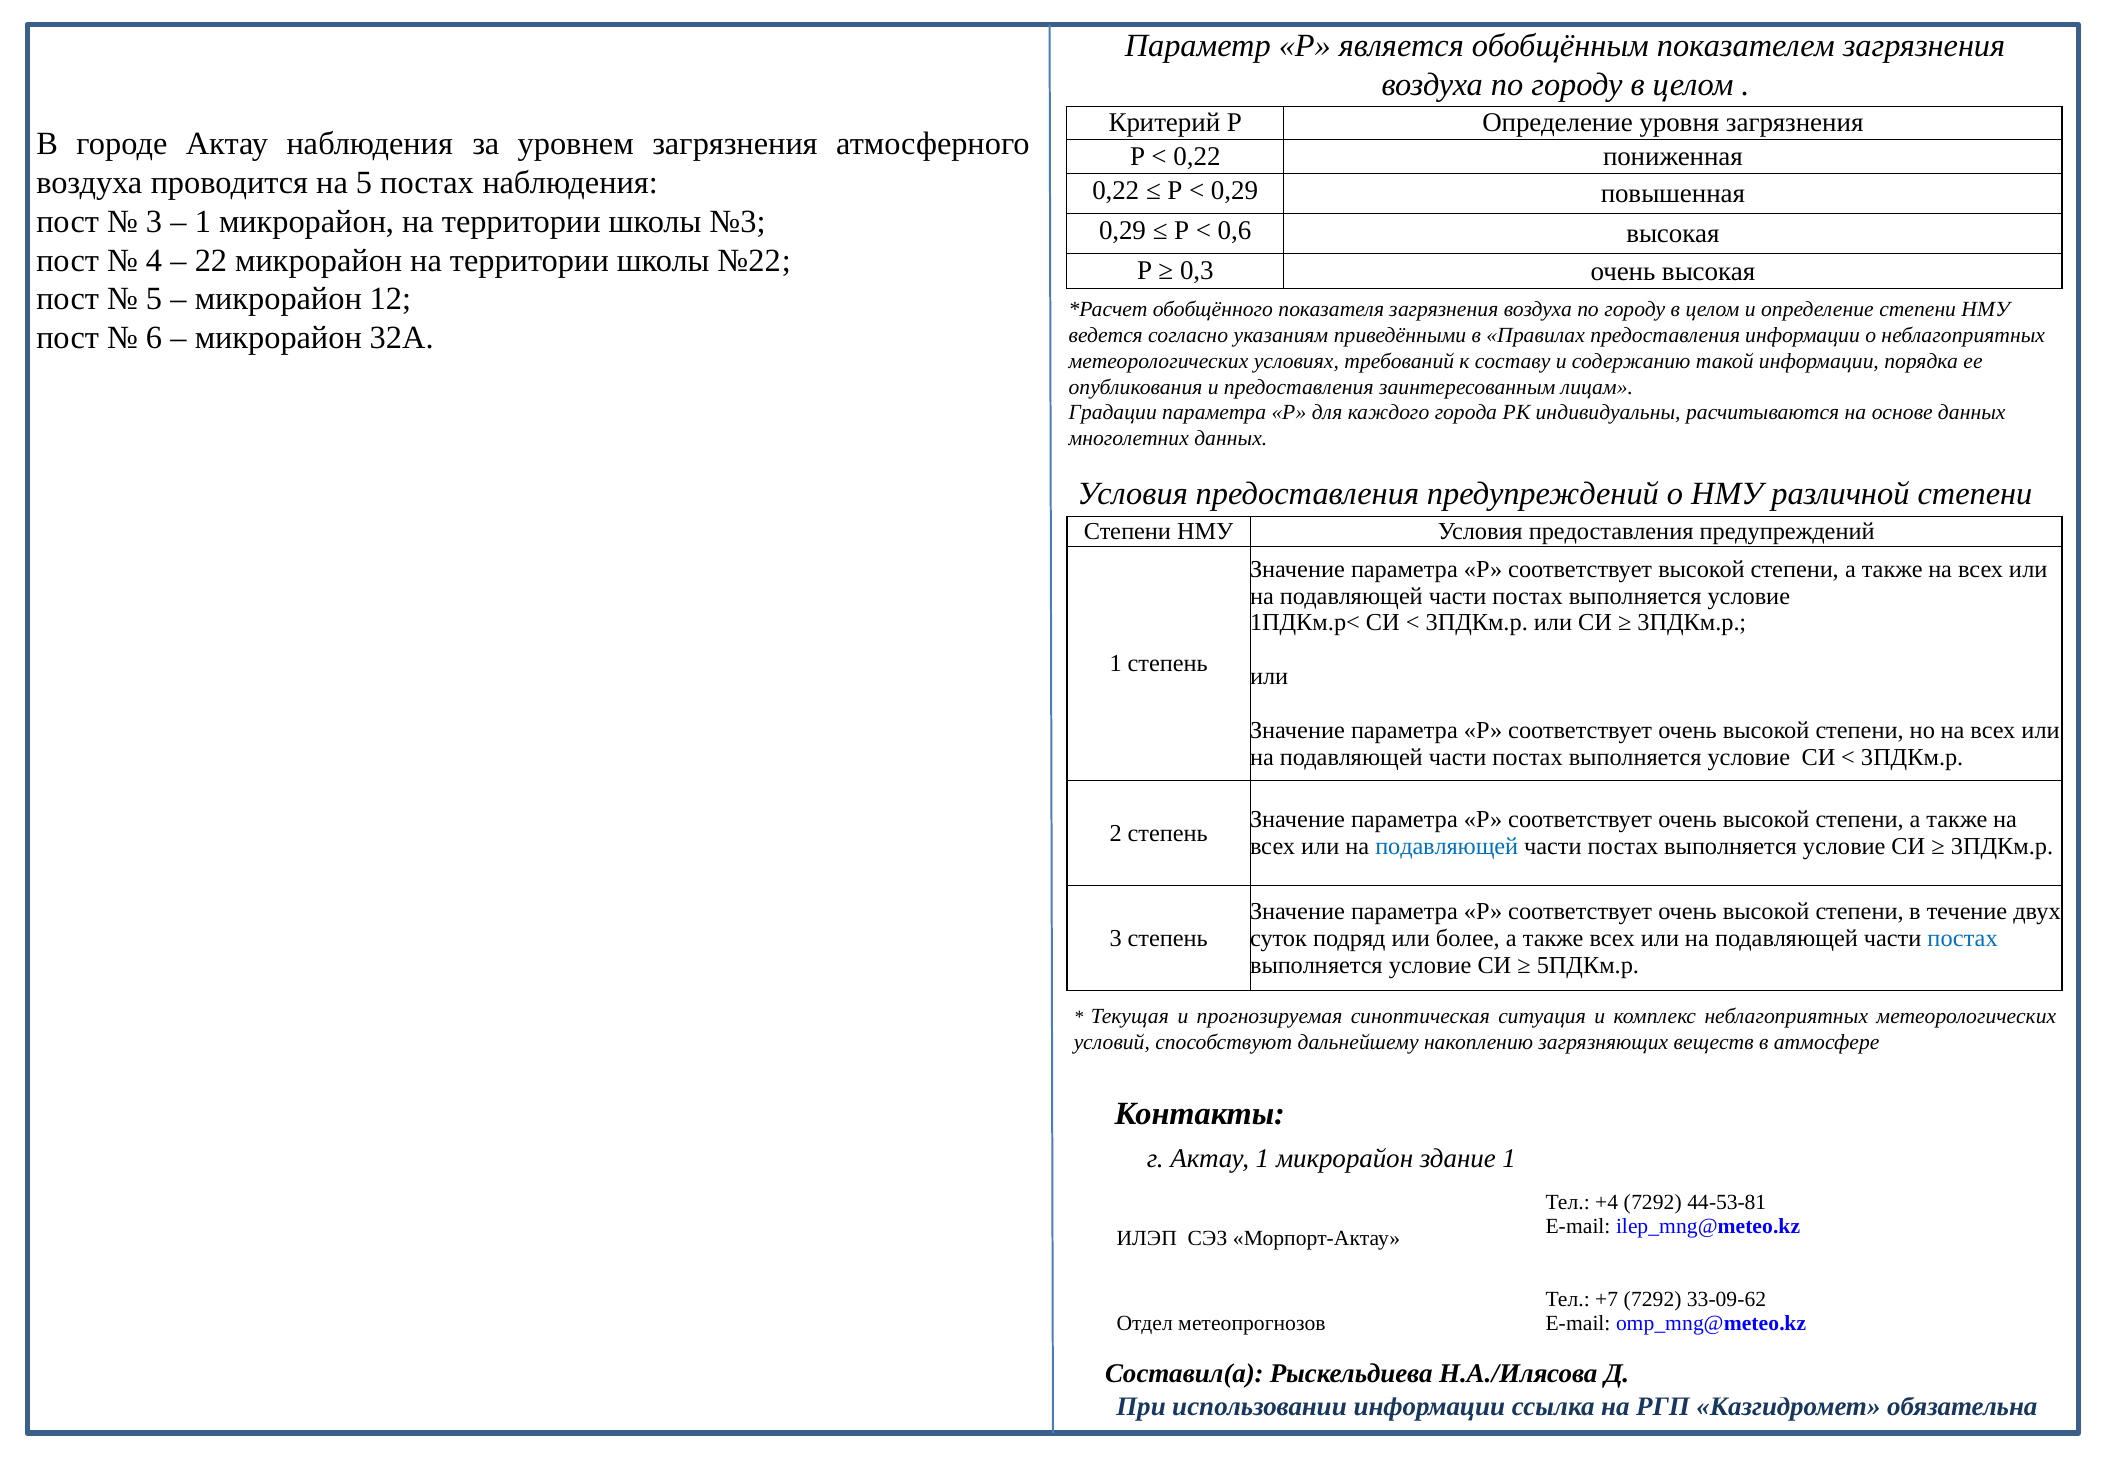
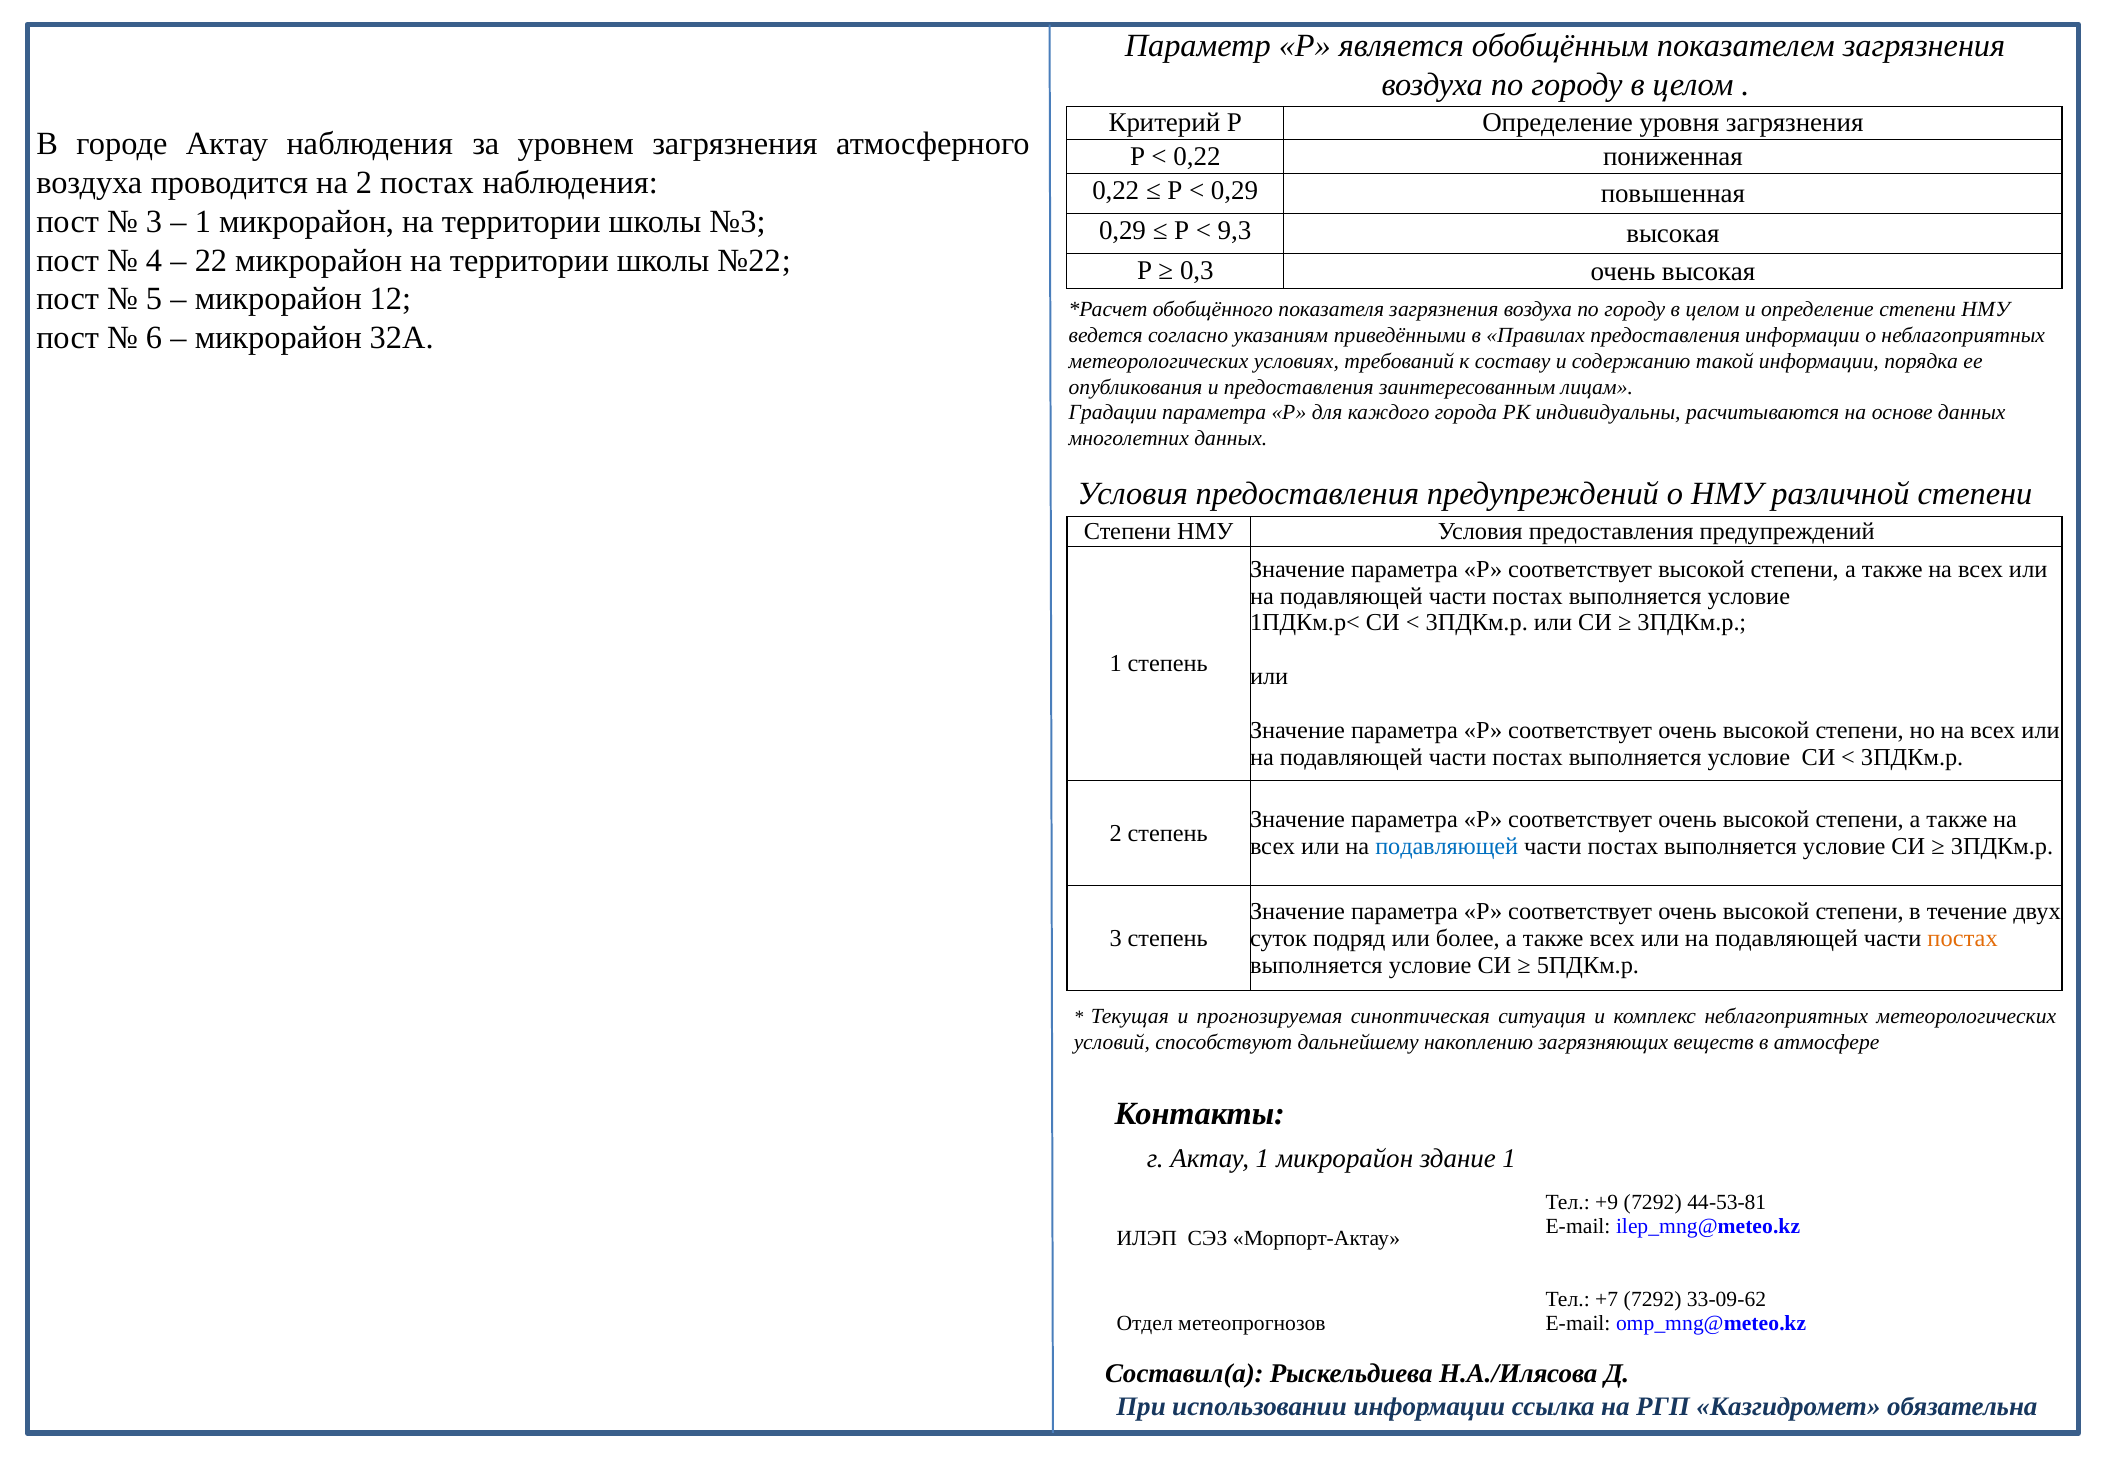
на 5: 5 -> 2
0,6: 0,6 -> 9,3
постах at (1963, 938) colour: blue -> orange
+4: +4 -> +9
